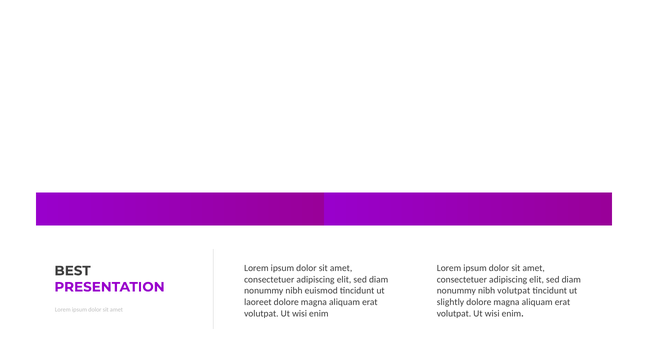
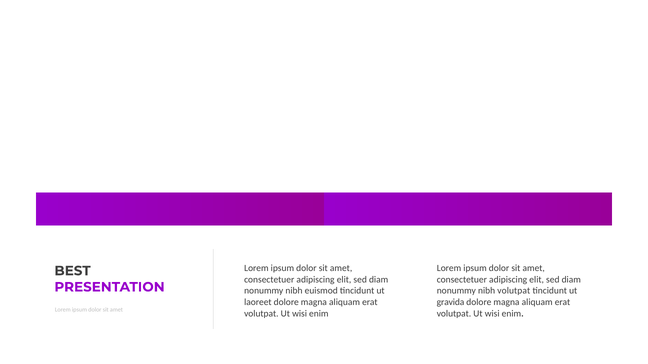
slightly: slightly -> gravida
